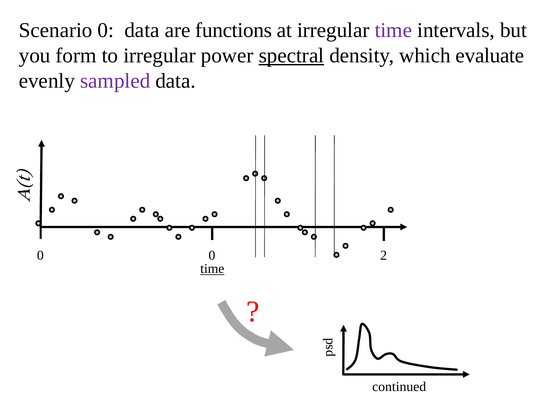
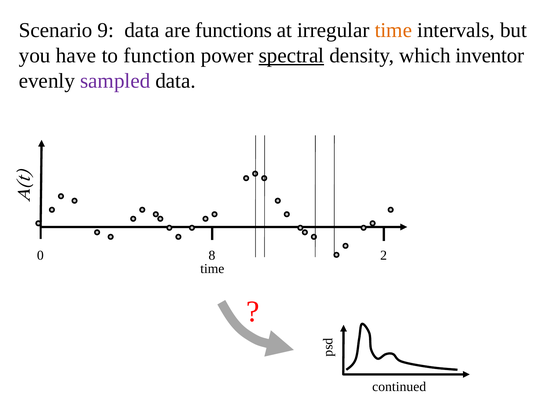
Scenario 0: 0 -> 9
time at (393, 30) colour: purple -> orange
form: form -> have
to irregular: irregular -> function
evaluate: evaluate -> inventor
0 0: 0 -> 8
time at (212, 269) underline: present -> none
